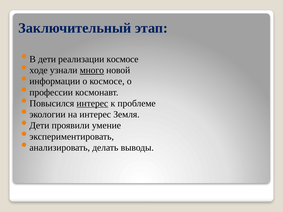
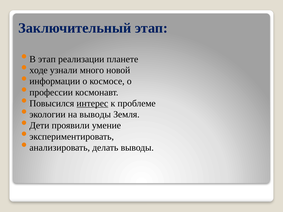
В дети: дети -> этап
реализации космосе: космосе -> планете
много underline: present -> none
на интерес: интерес -> выводы
